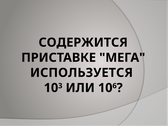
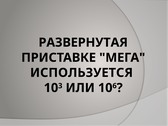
СОДЕРЖИТСЯ: СОДЕРЖИТСЯ -> РАЗВЕРНУТАЯ
